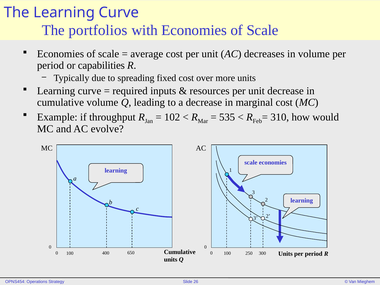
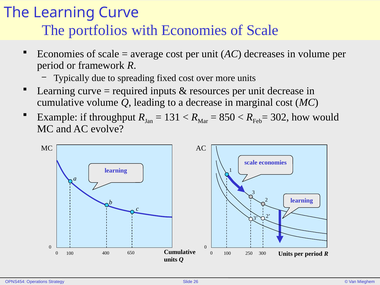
capabilities: capabilities -> framework
102: 102 -> 131
535: 535 -> 850
310: 310 -> 302
